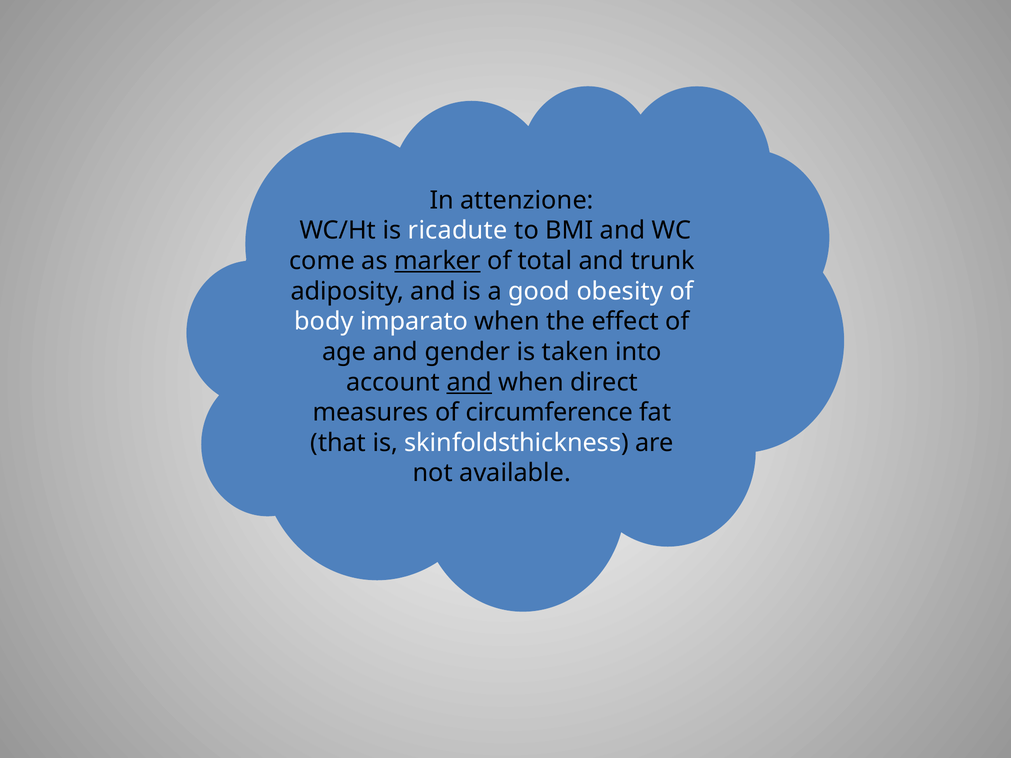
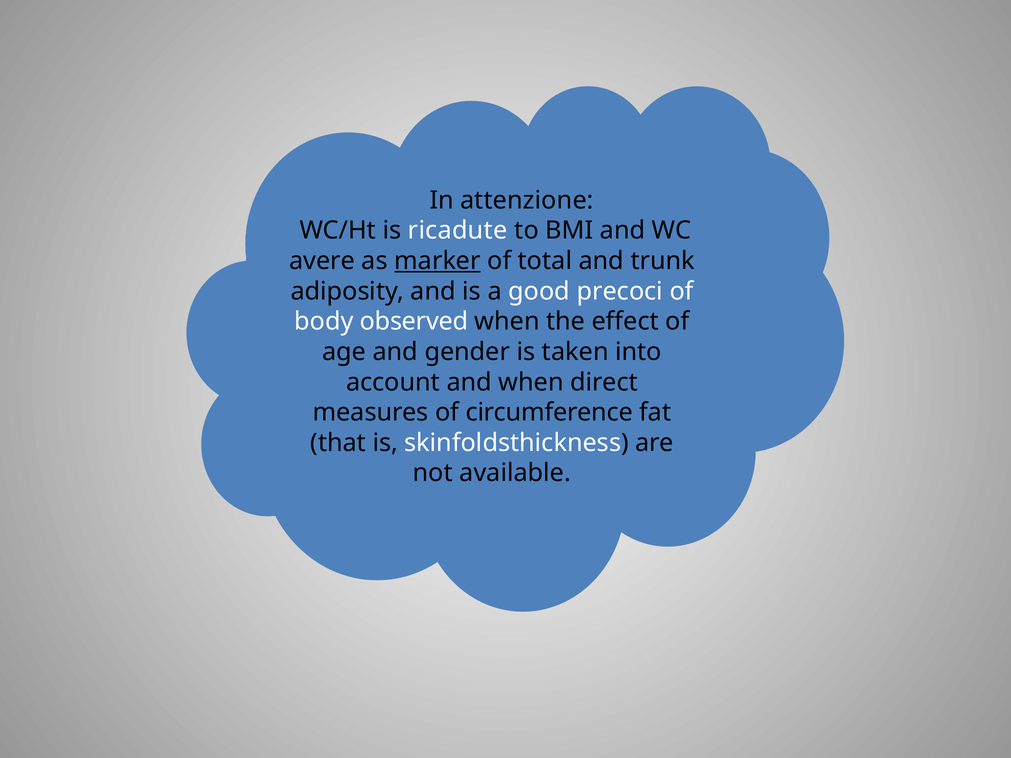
come: come -> avere
obesity: obesity -> precoci
imparato: imparato -> observed
and at (469, 382) underline: present -> none
